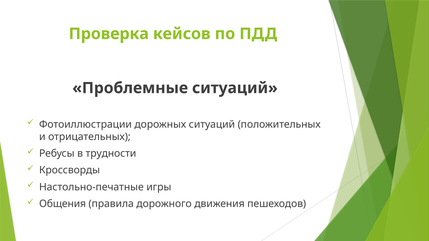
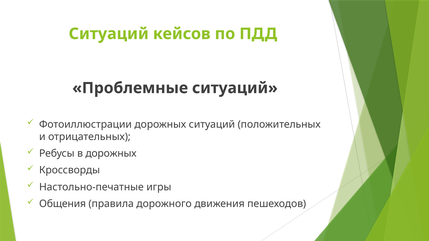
Проверка at (109, 34): Проверка -> Ситуаций
в трудности: трудности -> дорожных
